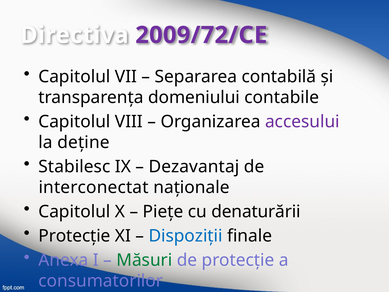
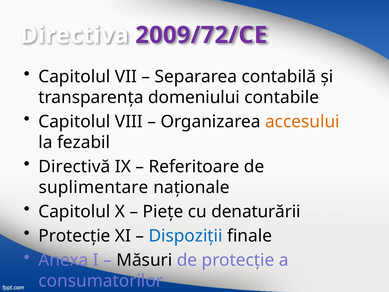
accesului colour: purple -> orange
deţine: deţine -> fezabil
Stabilesc: Stabilesc -> Directivă
Dezavantaj: Dezavantaj -> Referitoare
interconectat: interconectat -> suplimentare
Măsuri colour: green -> black
